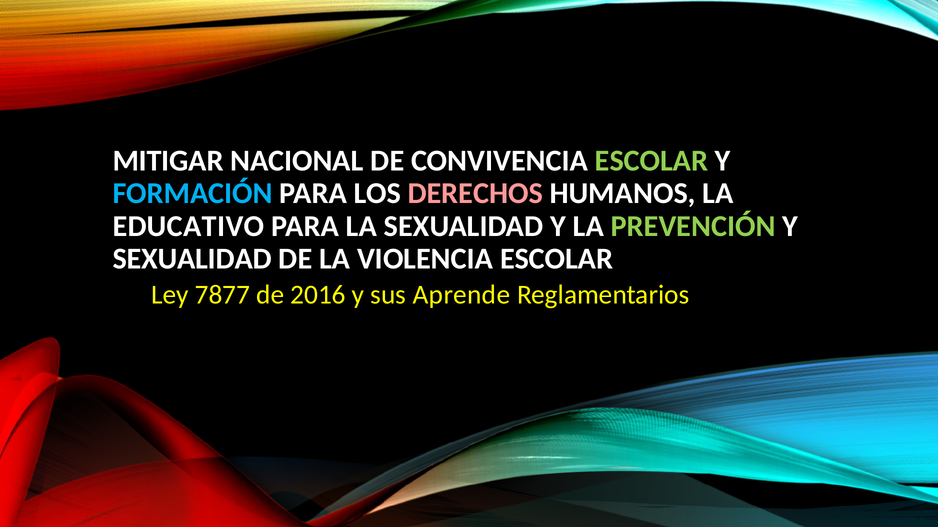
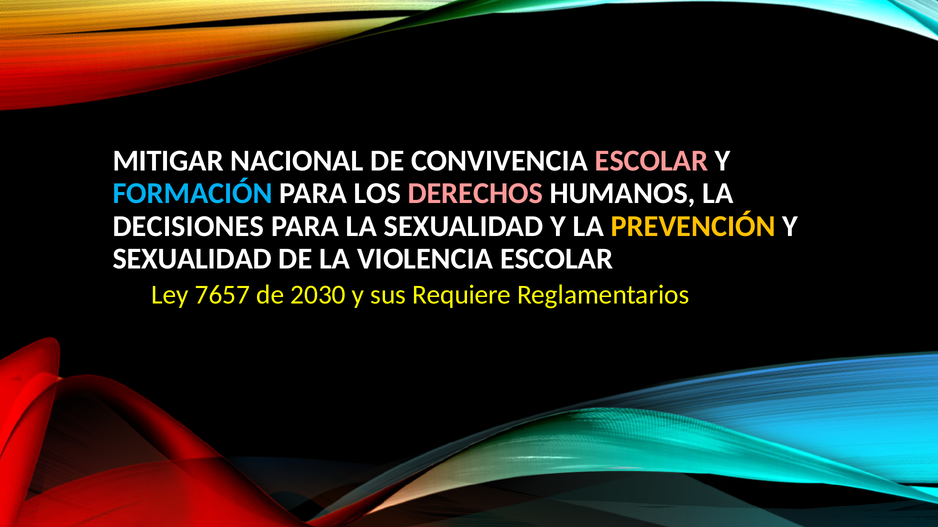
ESCOLAR at (652, 161) colour: light green -> pink
EDUCATIVO: EDUCATIVO -> DECISIONES
PREVENCIÓN colour: light green -> yellow
7877: 7877 -> 7657
2016: 2016 -> 2030
Aprende: Aprende -> Requiere
